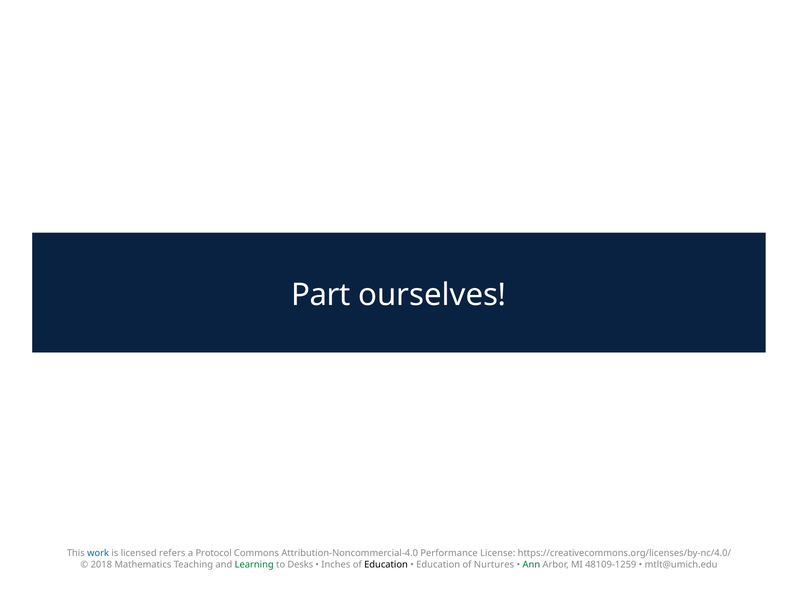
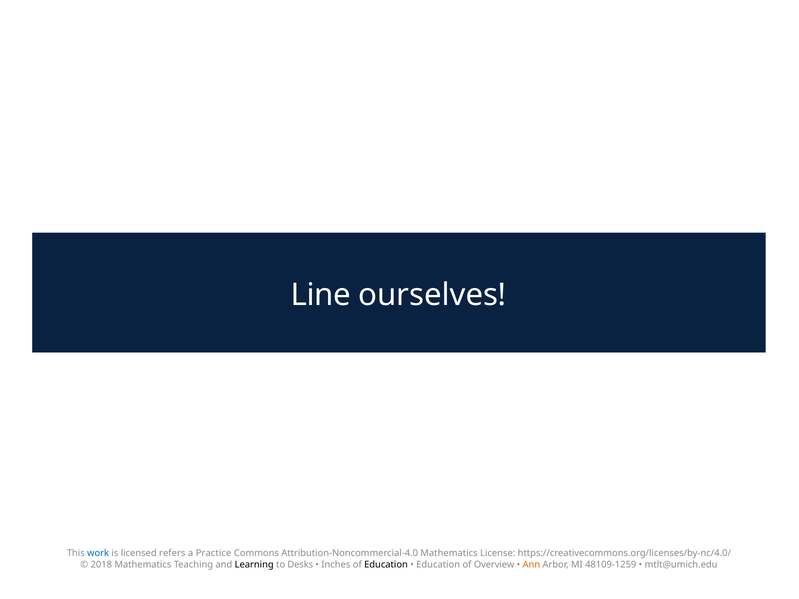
Part: Part -> Line
Protocol: Protocol -> Practice
Attribution-Noncommercial-4.0 Performance: Performance -> Mathematics
Learning colour: green -> black
Nurtures: Nurtures -> Overview
Ann colour: green -> orange
